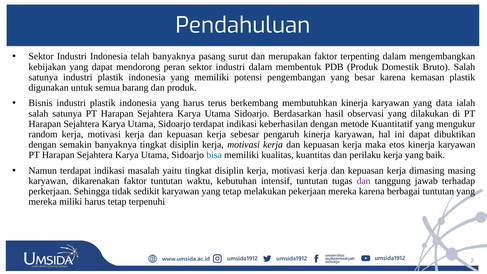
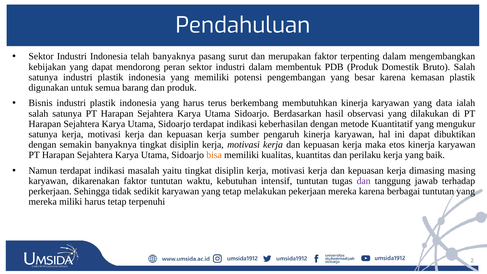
random at (43, 134): random -> satunya
sebesar: sebesar -> sumber
bisa colour: blue -> orange
